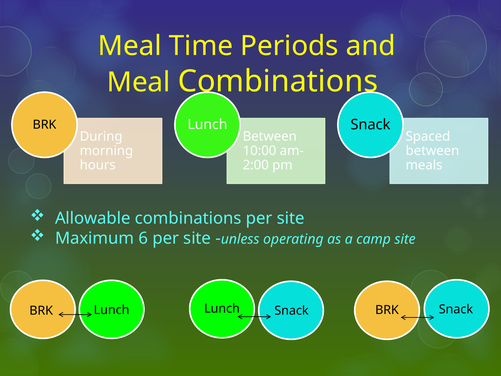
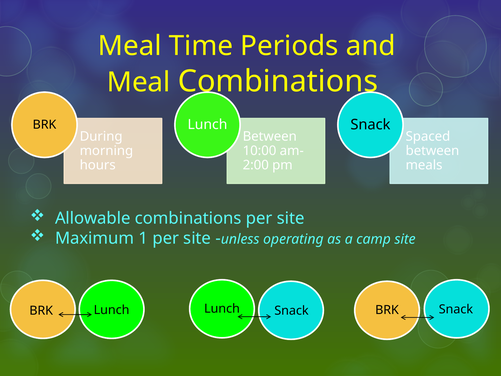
6: 6 -> 1
